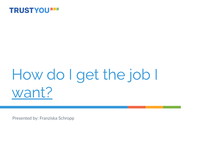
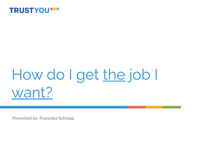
the underline: none -> present
